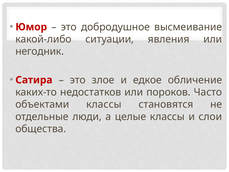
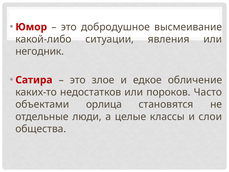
объектами классы: классы -> орлица
